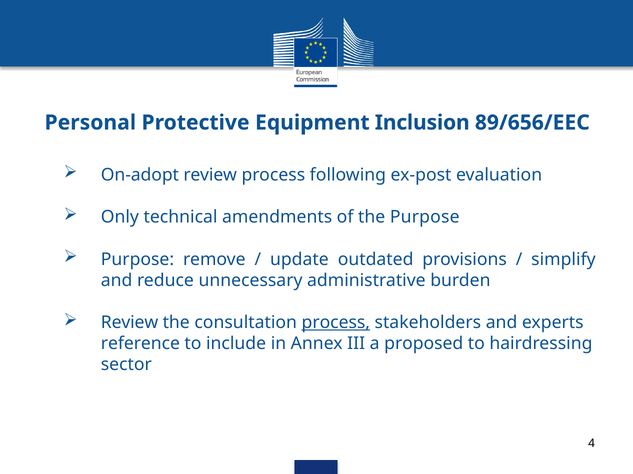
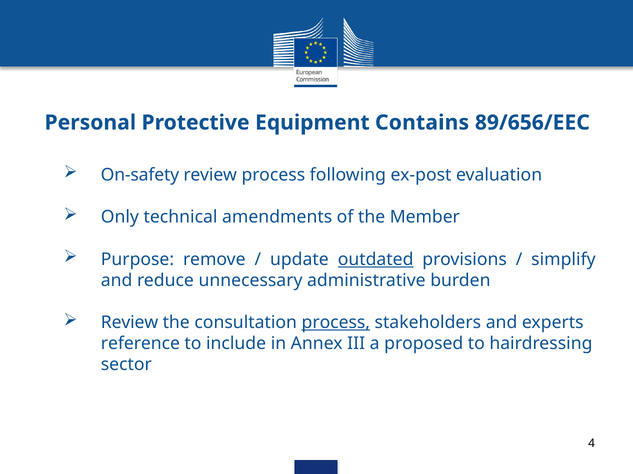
Inclusion: Inclusion -> Contains
On-adopt: On-adopt -> On-safety
the Purpose: Purpose -> Member
outdated underline: none -> present
